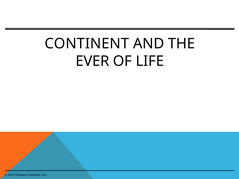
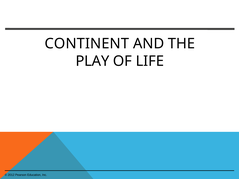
EVER: EVER -> PLAY
